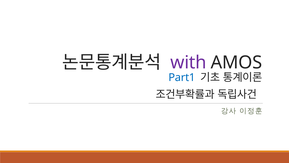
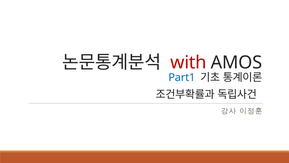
with colour: purple -> red
